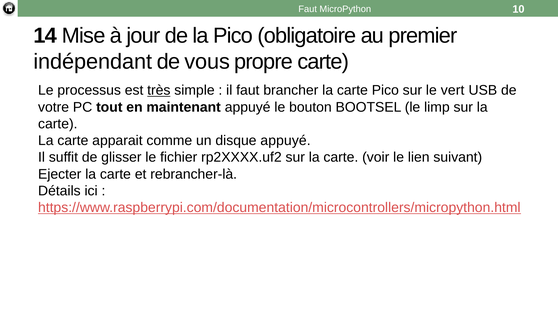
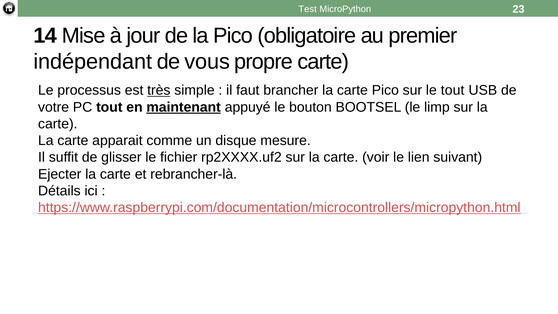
Faut at (308, 9): Faut -> Test
10: 10 -> 23
le vert: vert -> tout
maintenant underline: none -> present
disque appuyé: appuyé -> mesure
